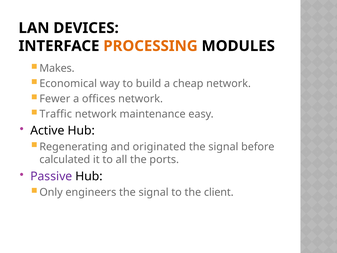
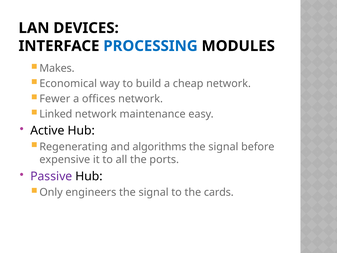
PROCESSING colour: orange -> blue
Traffic: Traffic -> Linked
originated: originated -> algorithms
calculated: calculated -> expensive
client: client -> cards
